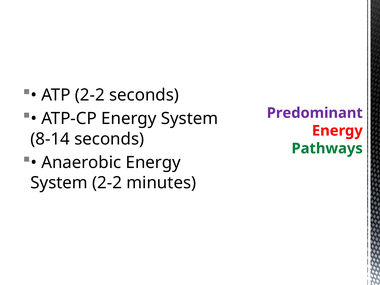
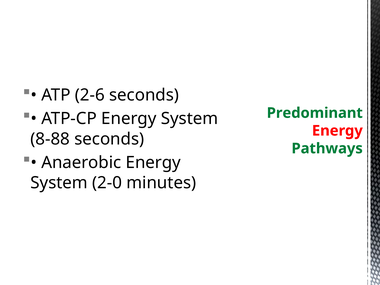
ATP 2-2: 2-2 -> 2-6
Predominant colour: purple -> green
8-14: 8-14 -> 8-88
System 2-2: 2-2 -> 2-0
